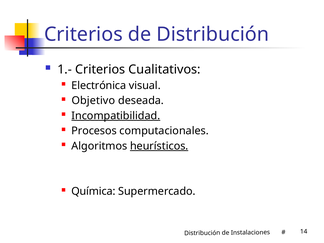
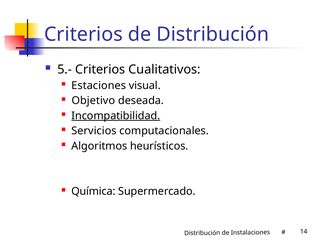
1.-: 1.- -> 5.-
Electrónica: Electrónica -> Estaciones
Procesos: Procesos -> Servicios
heurísticos underline: present -> none
